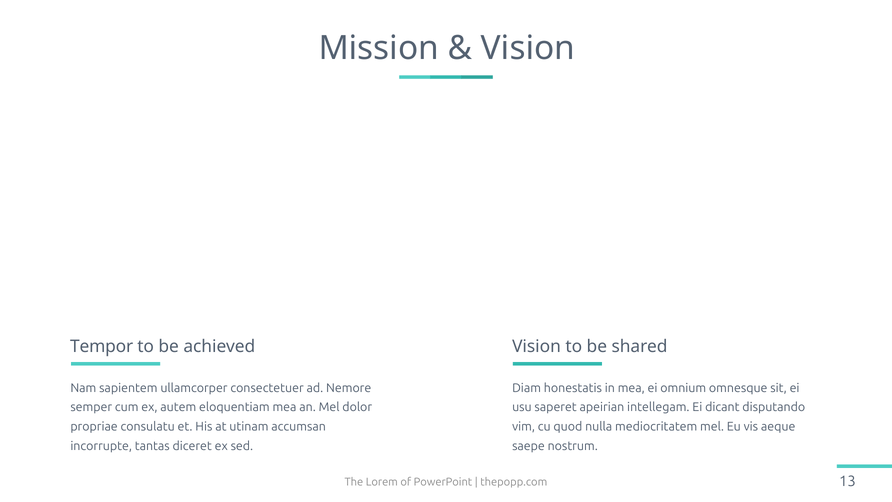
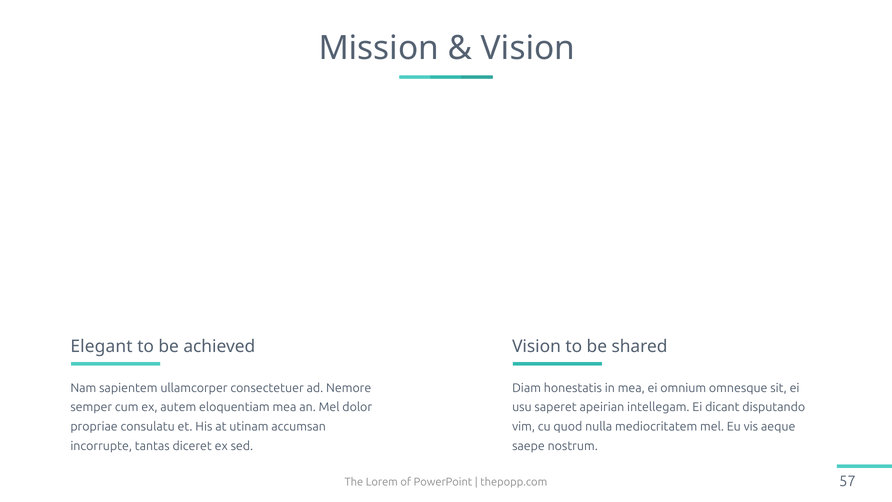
Tempor: Tempor -> Elegant
13: 13 -> 57
